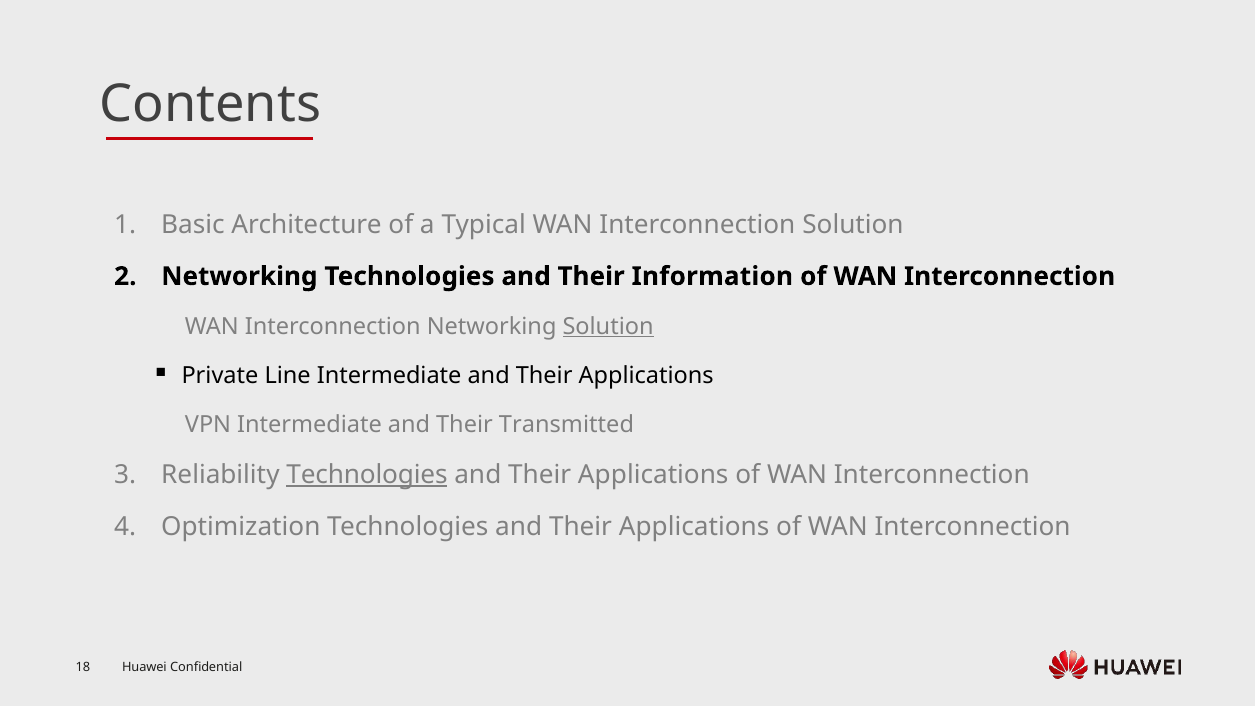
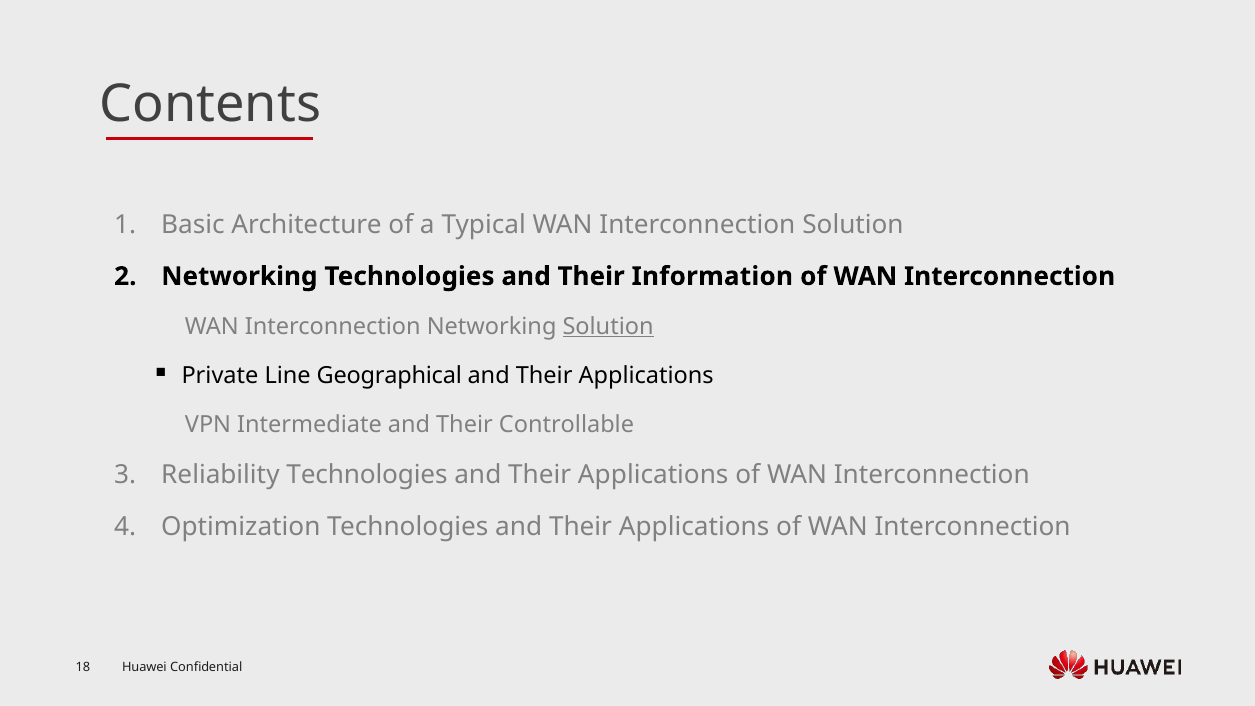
Line Intermediate: Intermediate -> Geographical
Transmitted: Transmitted -> Controllable
Technologies at (367, 475) underline: present -> none
